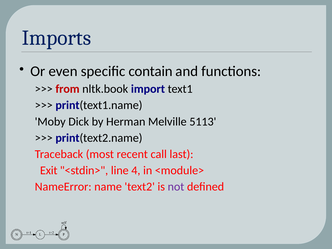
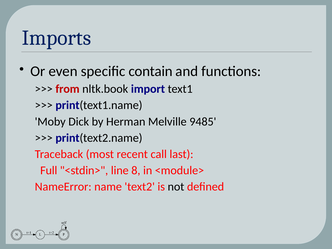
5113: 5113 -> 9485
Exit: Exit -> Full
4: 4 -> 8
not colour: purple -> black
